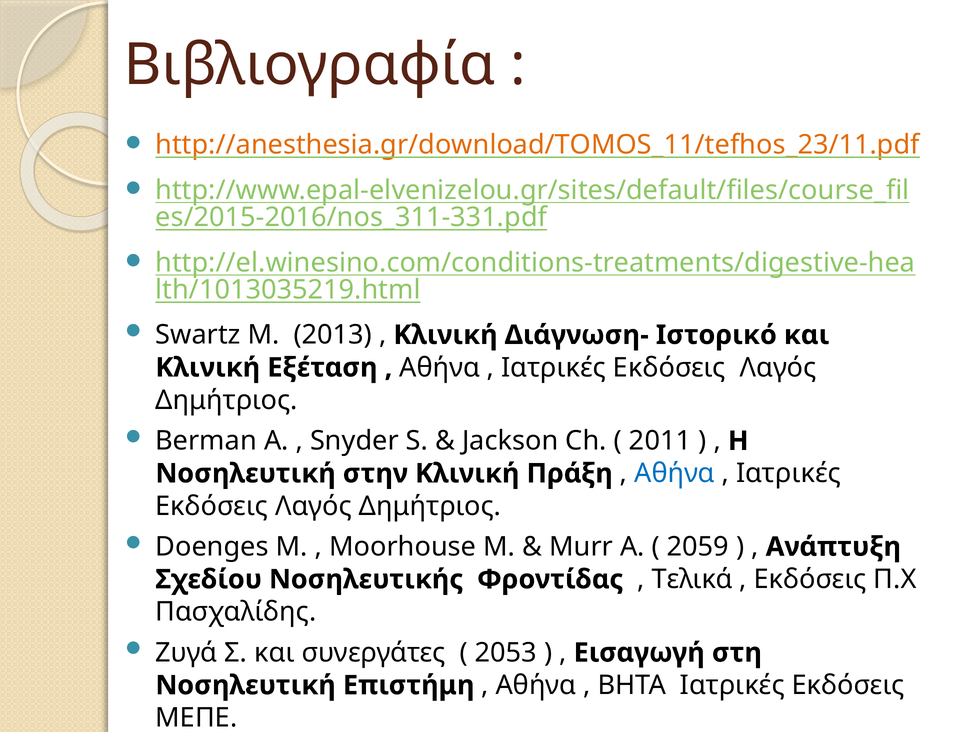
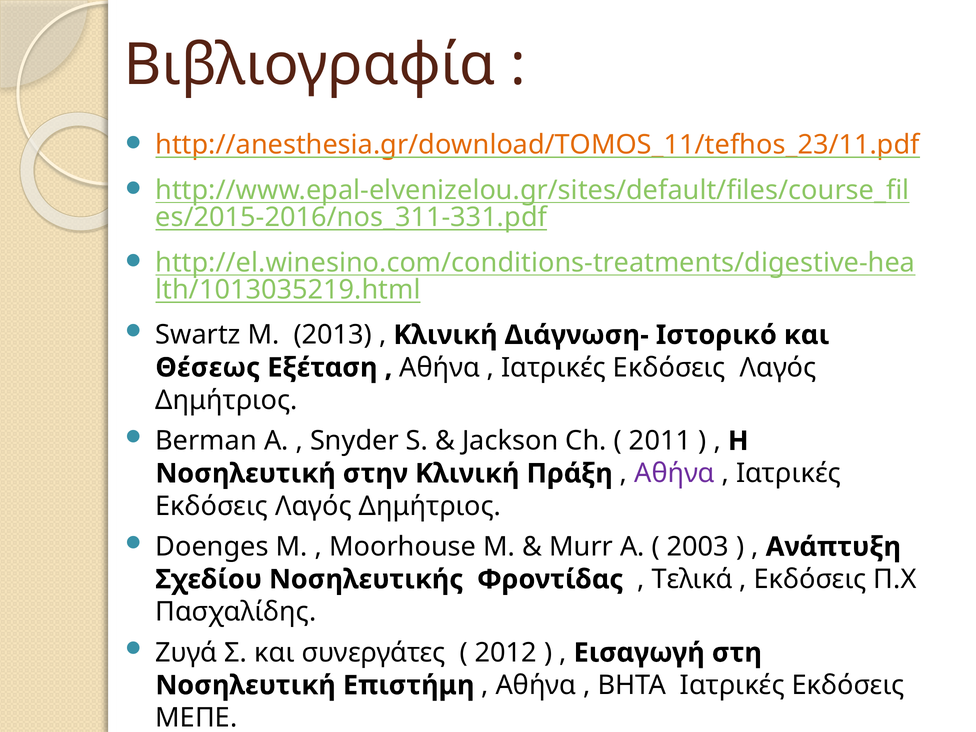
Κλινική at (208, 368): Κλινική -> Θέσεως
Αθήνα at (675, 474) colour: blue -> purple
2059: 2059 -> 2003
2053: 2053 -> 2012
